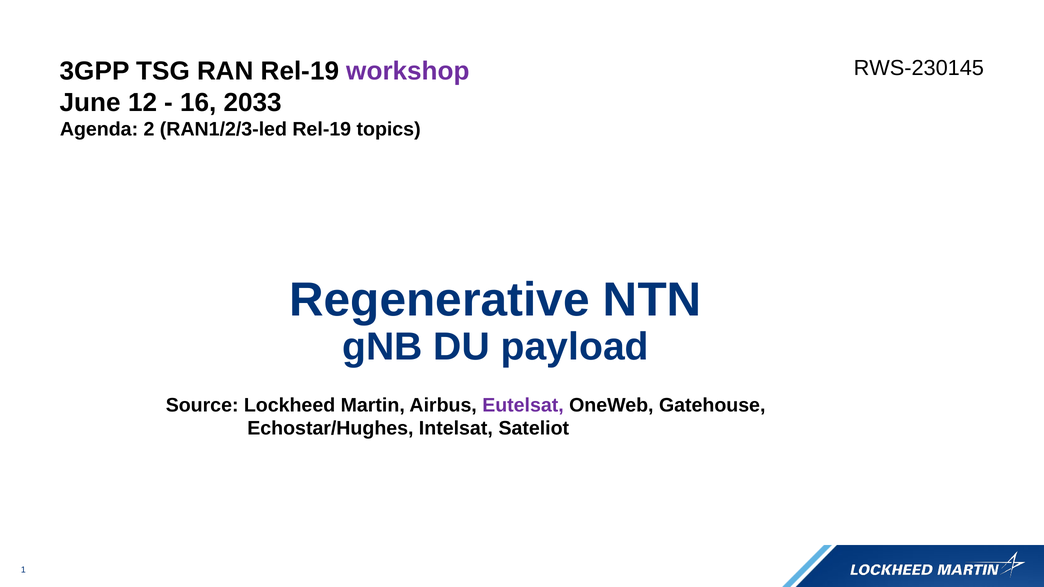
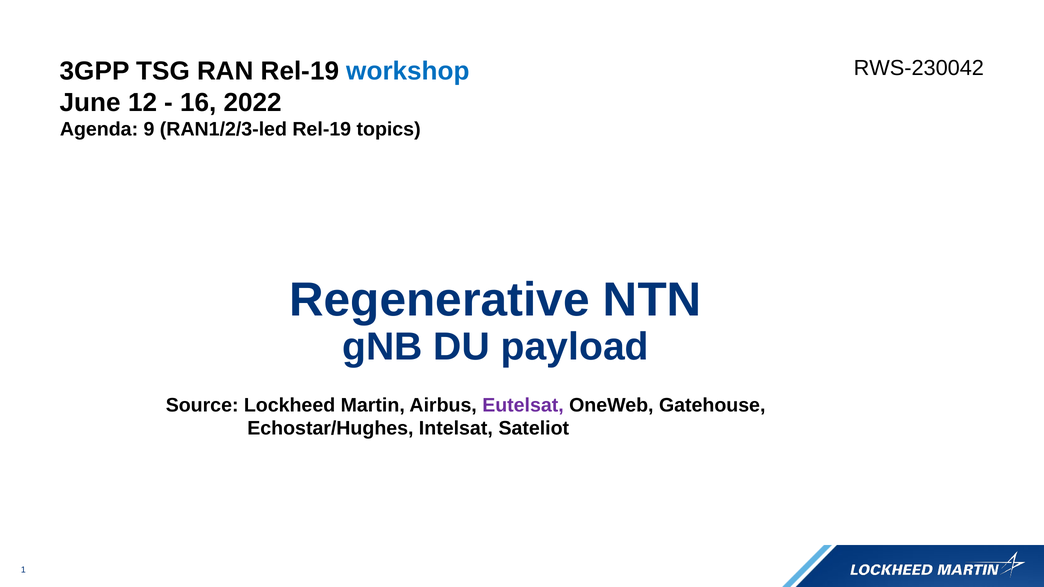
RWS-230145: RWS-230145 -> RWS-230042
workshop colour: purple -> blue
2033: 2033 -> 2022
2: 2 -> 9
